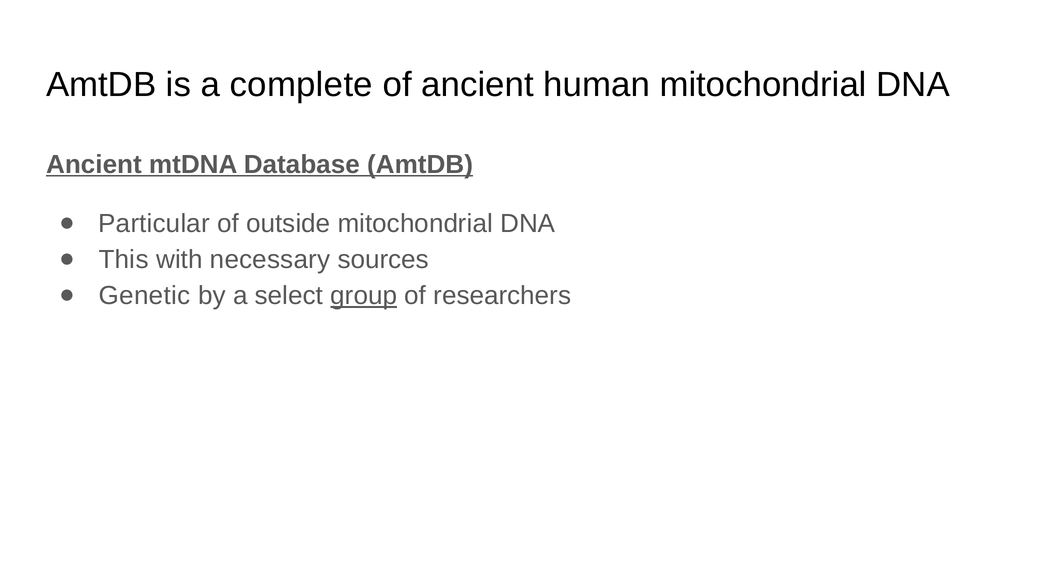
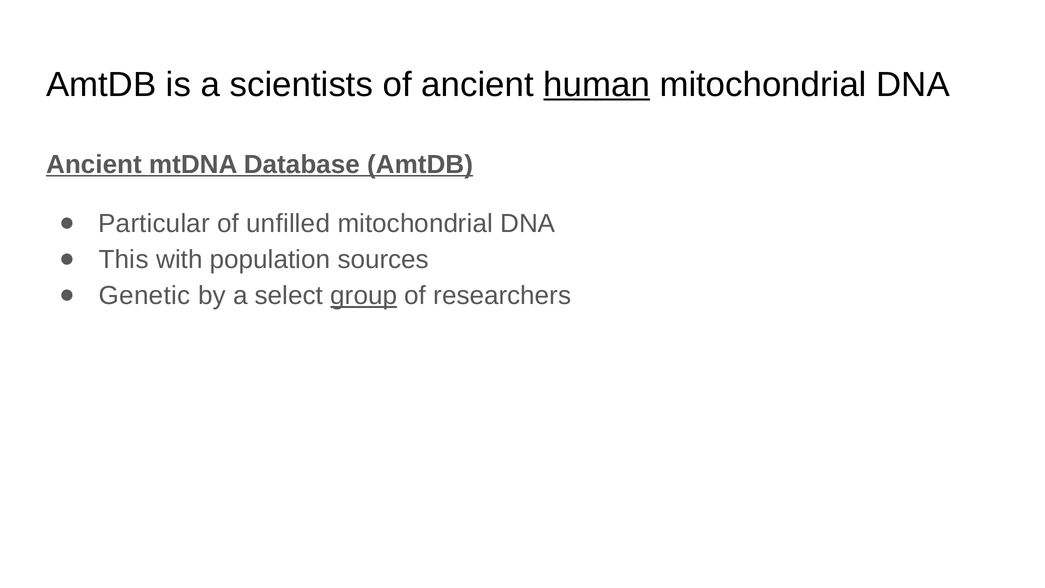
complete: complete -> scientists
human underline: none -> present
outside: outside -> unfilled
necessary: necessary -> population
